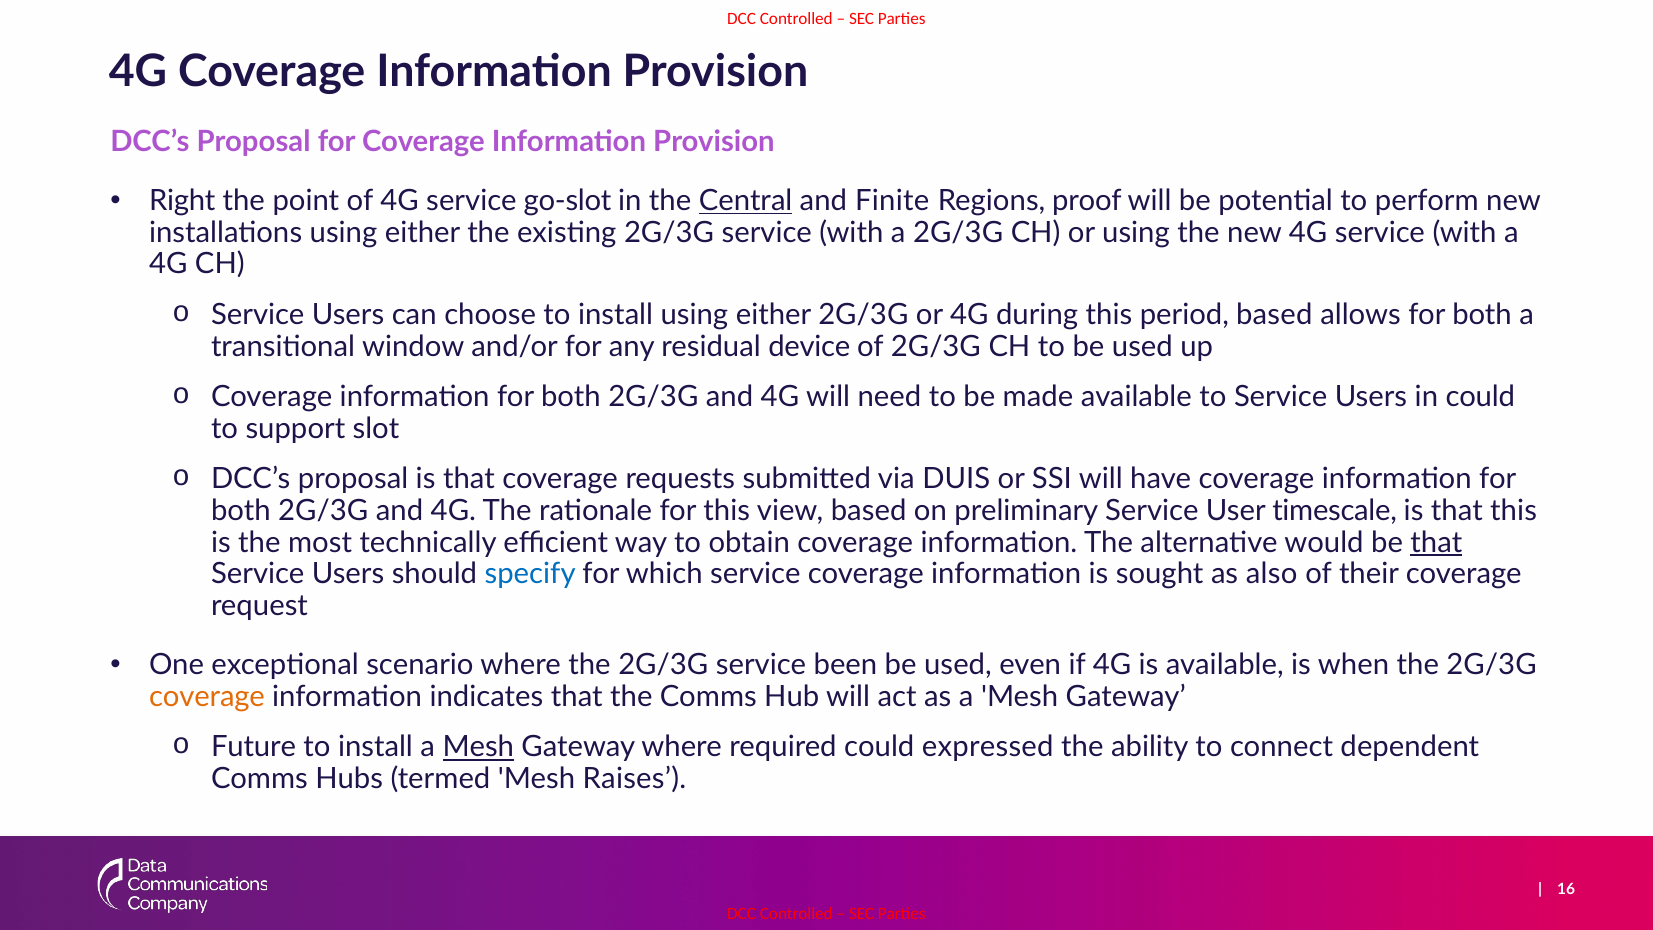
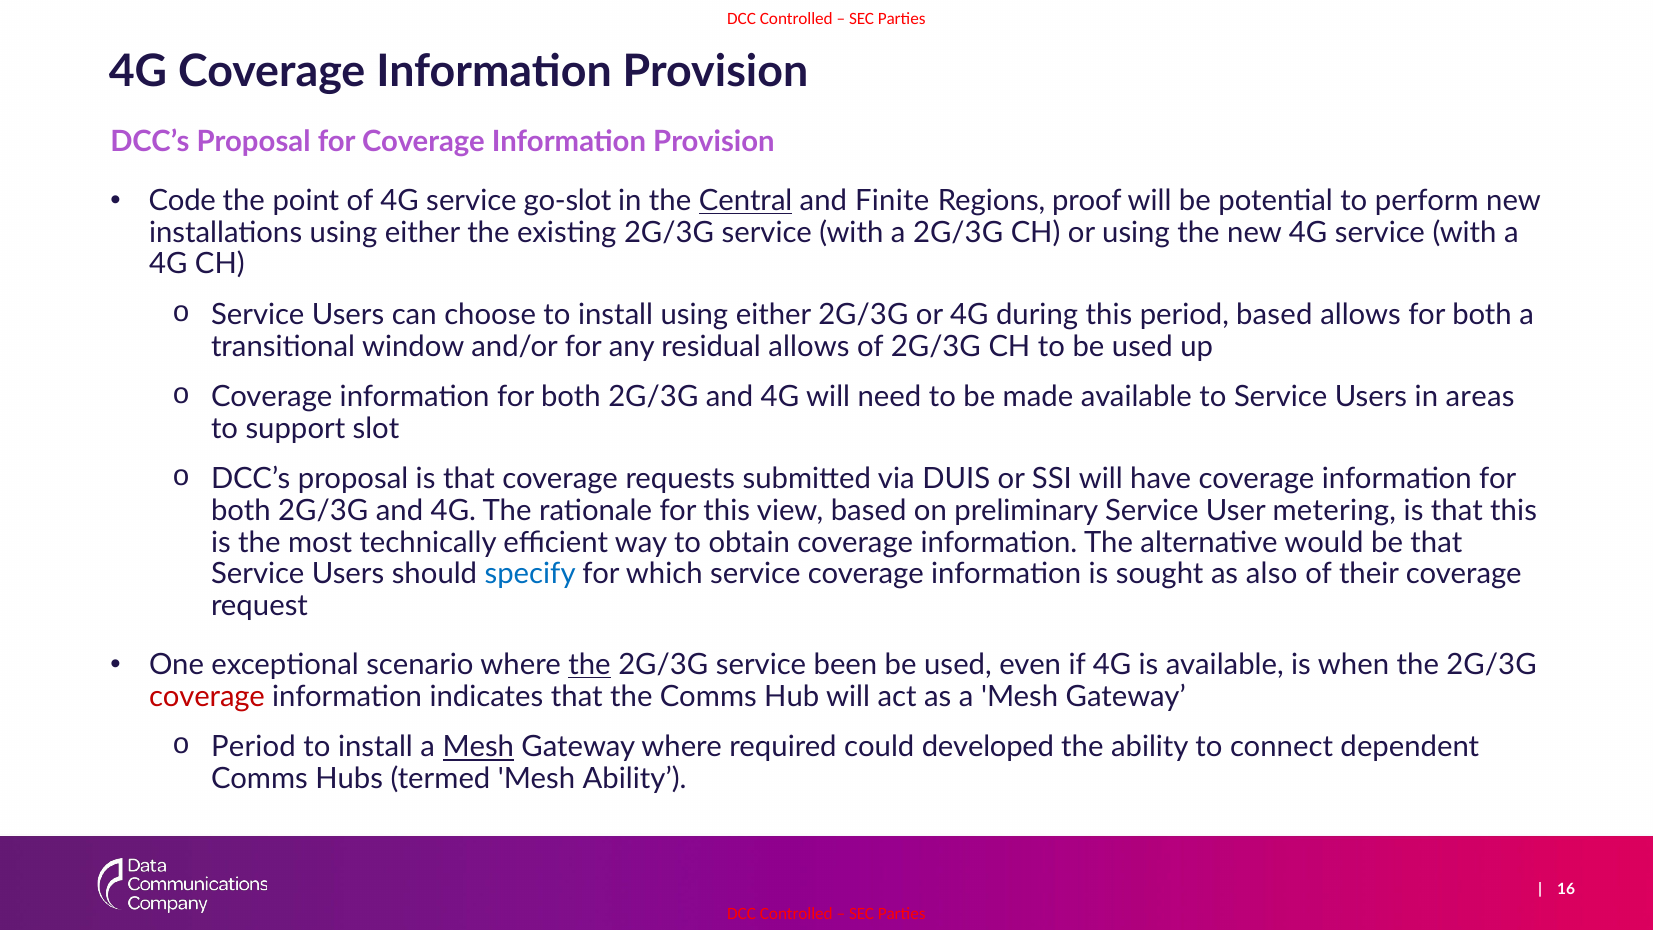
Right: Right -> Code
residual device: device -> allows
in could: could -> areas
timescale: timescale -> metering
that at (1436, 542) underline: present -> none
the at (590, 665) underline: none -> present
coverage at (207, 696) colour: orange -> red
Future at (254, 747): Future -> Period
expressed: expressed -> developed
Mesh Raises: Raises -> Ability
